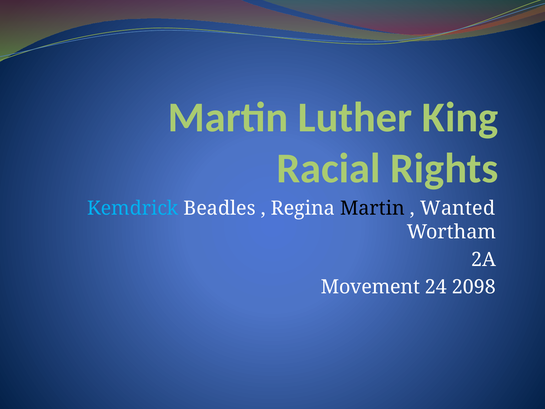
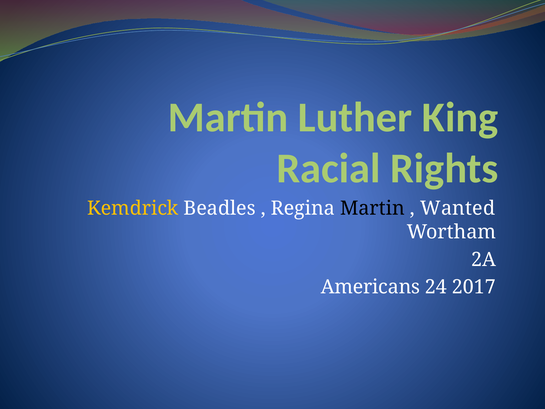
Kemdrick colour: light blue -> yellow
Movement: Movement -> Americans
2098: 2098 -> 2017
